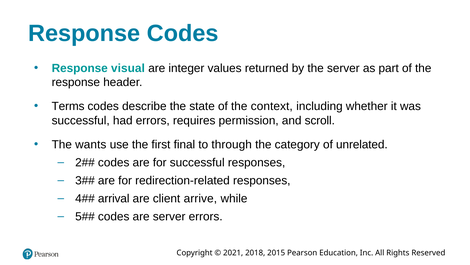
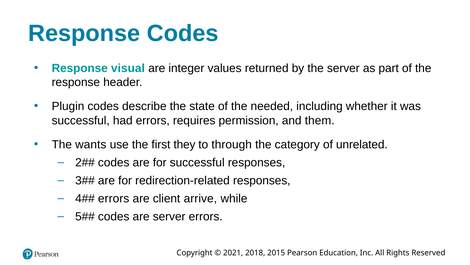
Terms: Terms -> Plugin
context: context -> needed
scroll: scroll -> them
final: final -> they
arrival at (114, 198): arrival -> errors
